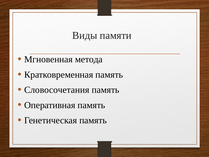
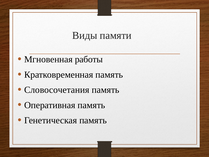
метода: метода -> работы
